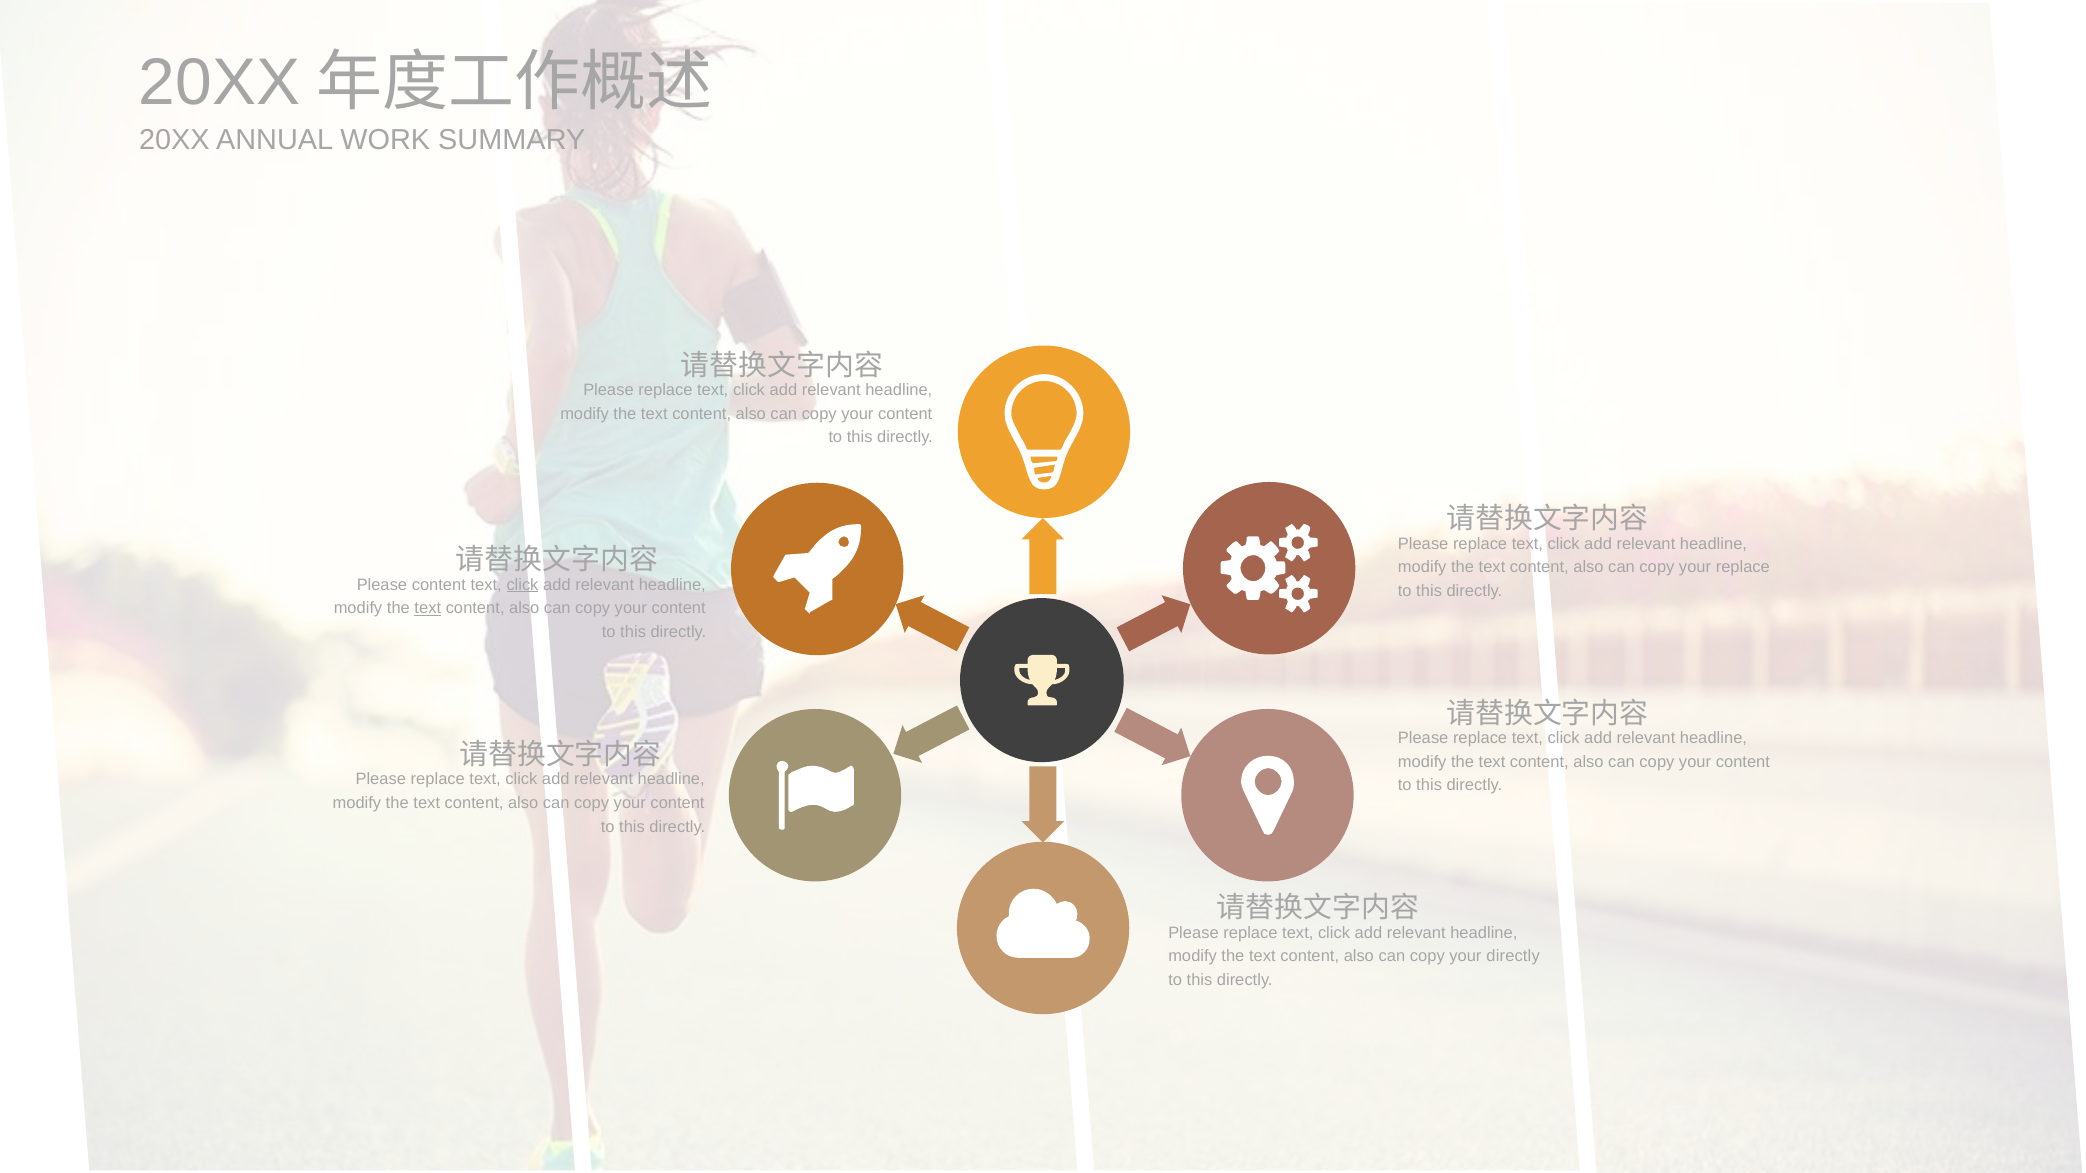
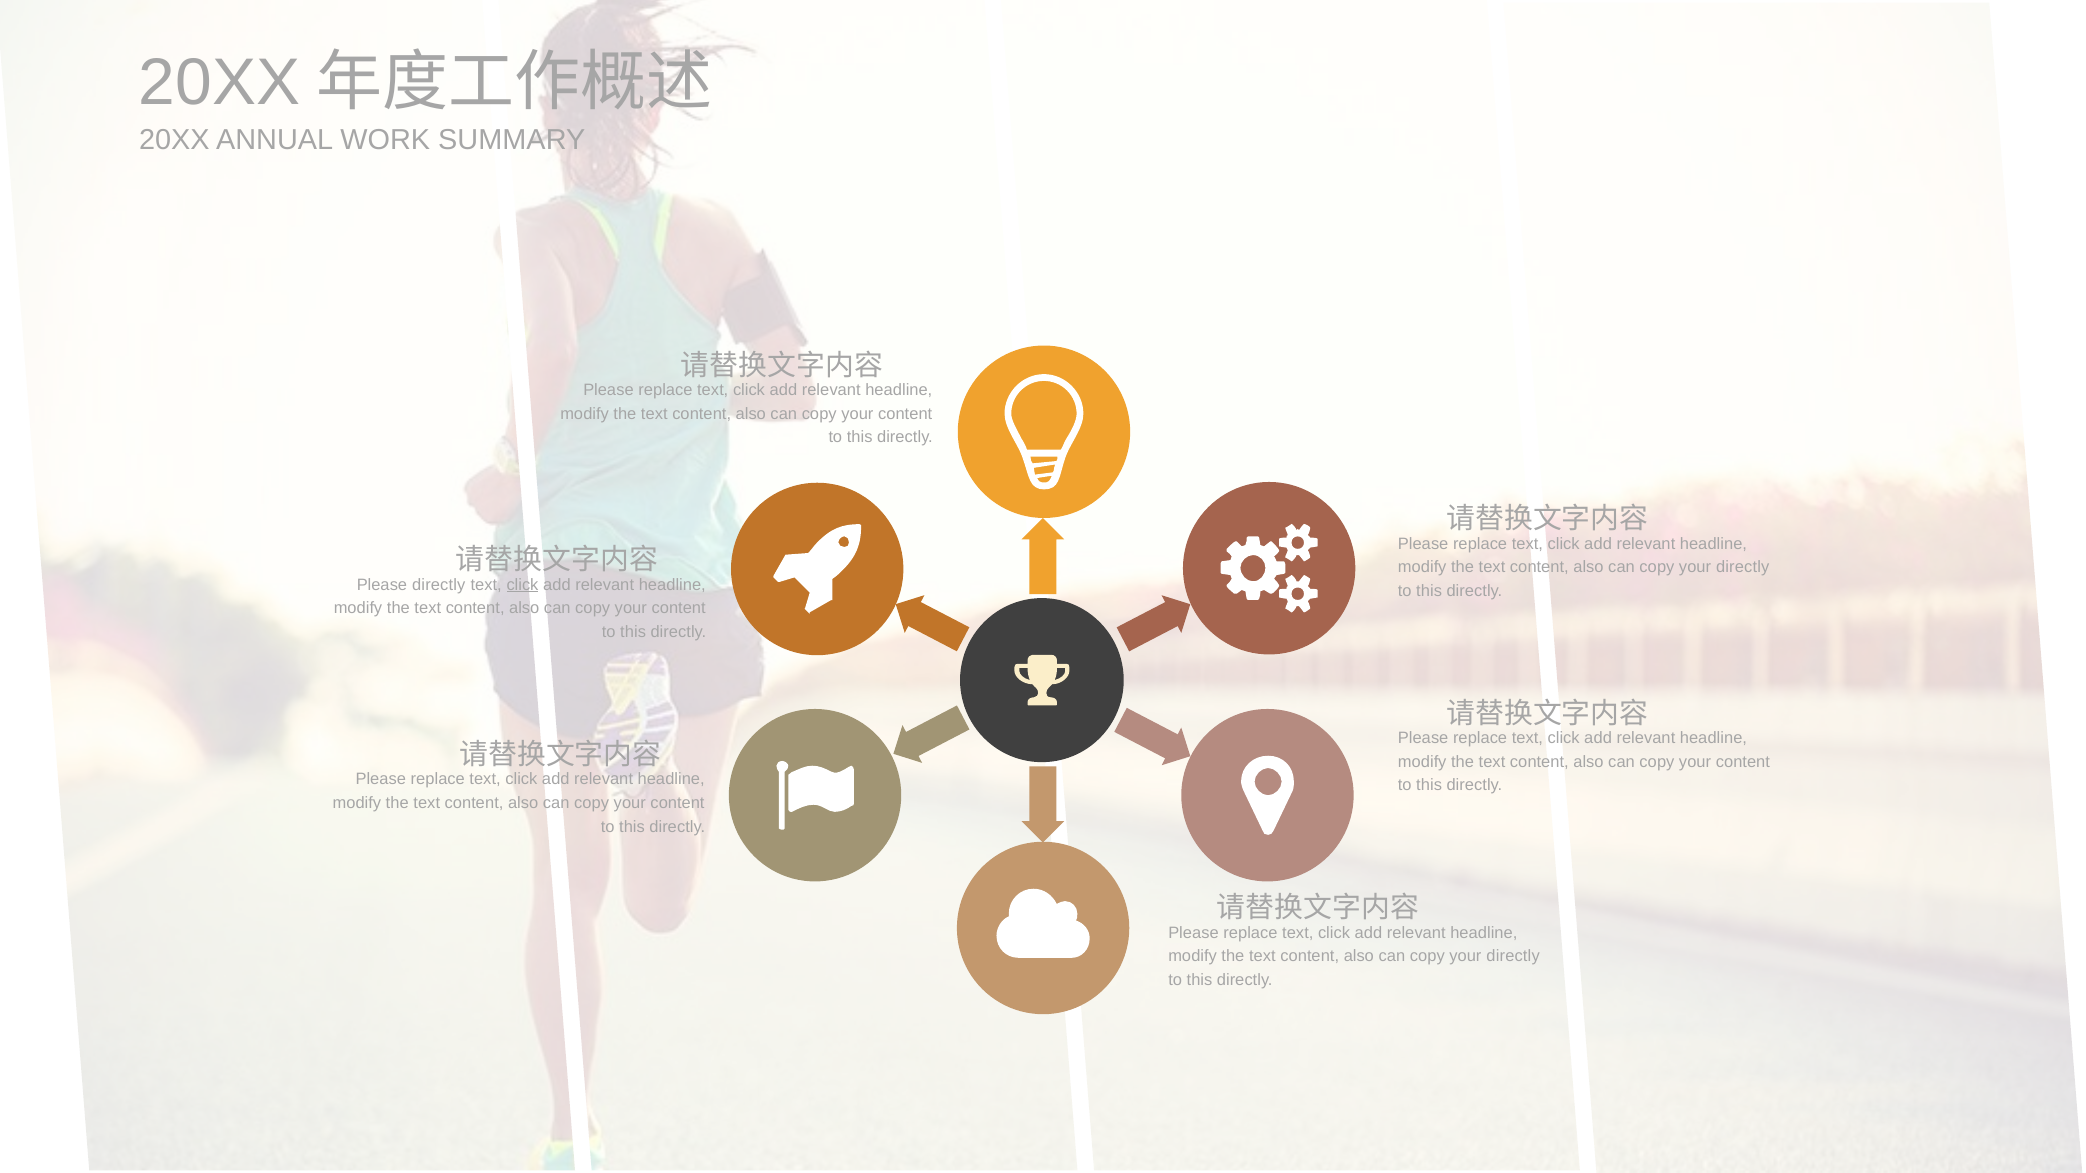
replace at (1743, 567): replace -> directly
Please content: content -> directly
text at (428, 609) underline: present -> none
